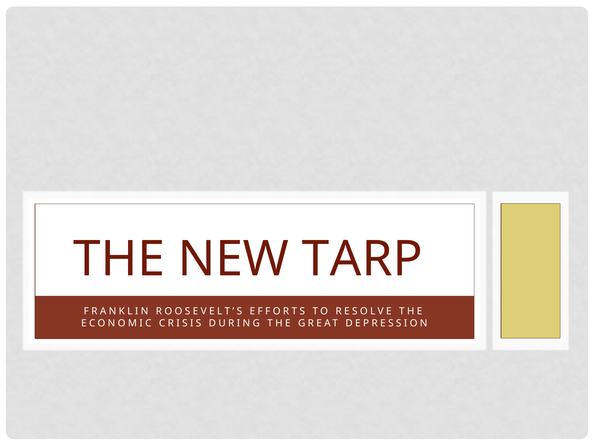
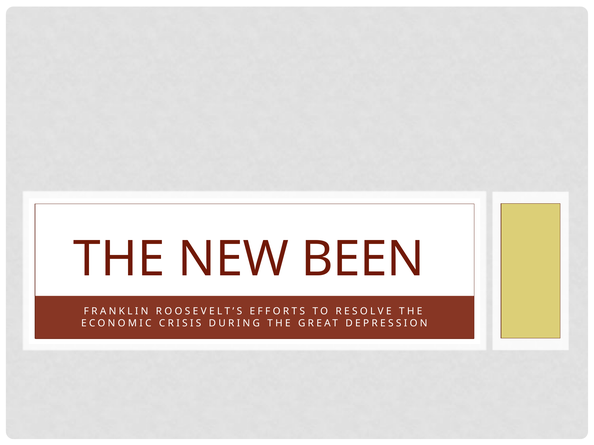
TARP: TARP -> BEEN
